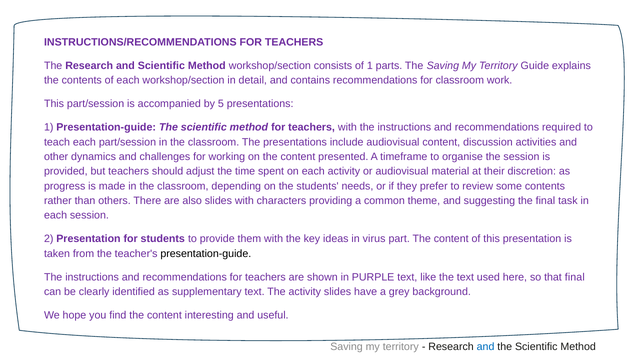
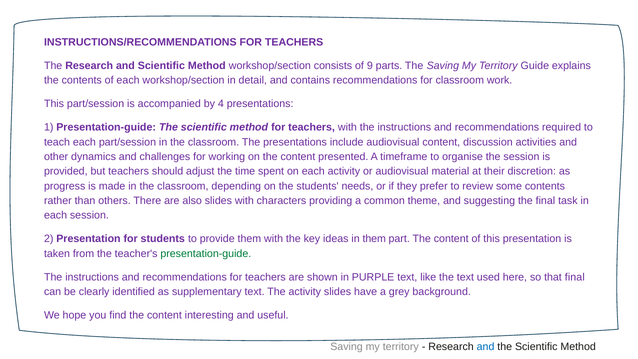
of 1: 1 -> 9
5: 5 -> 4
in virus: virus -> them
presentation-guide at (206, 254) colour: black -> green
